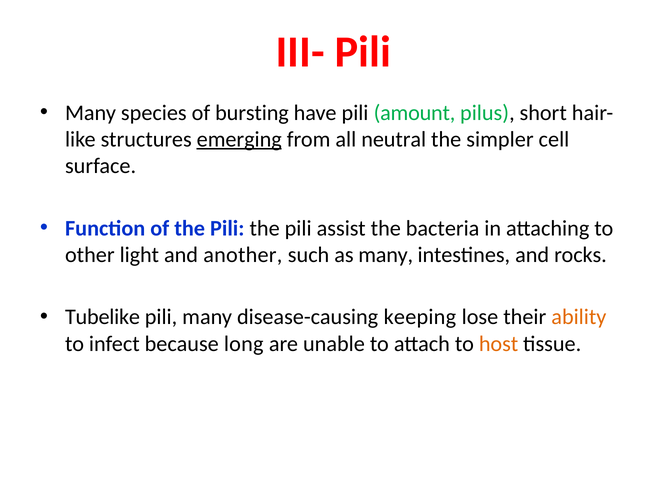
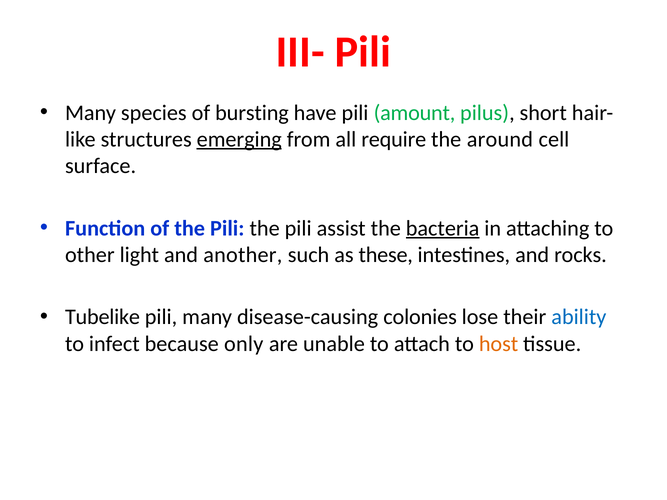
neutral: neutral -> require
simpler: simpler -> around
bacteria underline: none -> present
as many: many -> these
keeping: keeping -> colonies
ability colour: orange -> blue
long: long -> only
